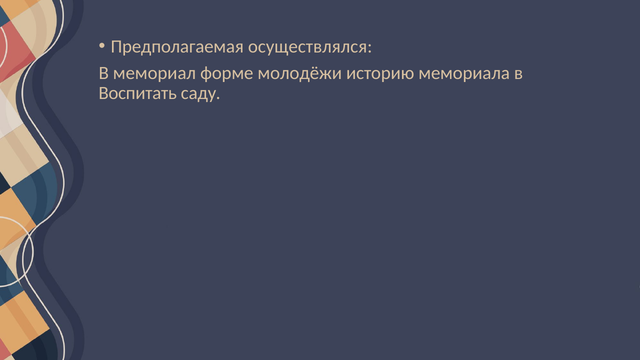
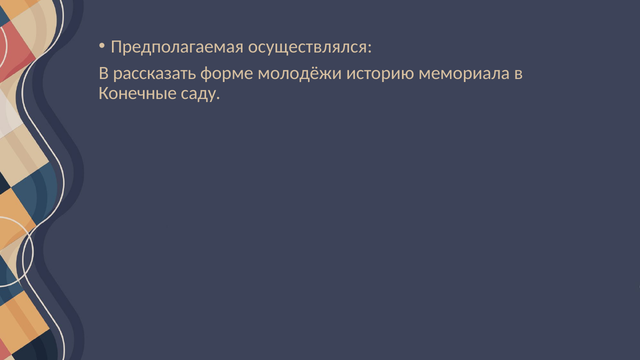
мемориал: мемориал -> рассказать
Воспитать: Воспитать -> Конечные
